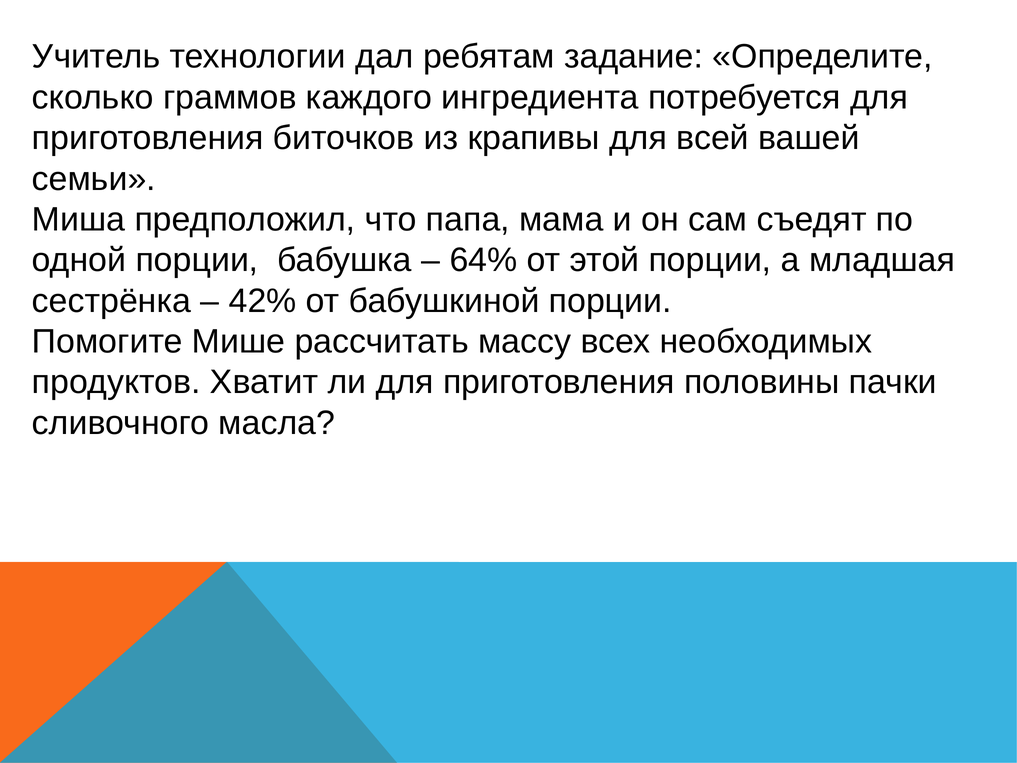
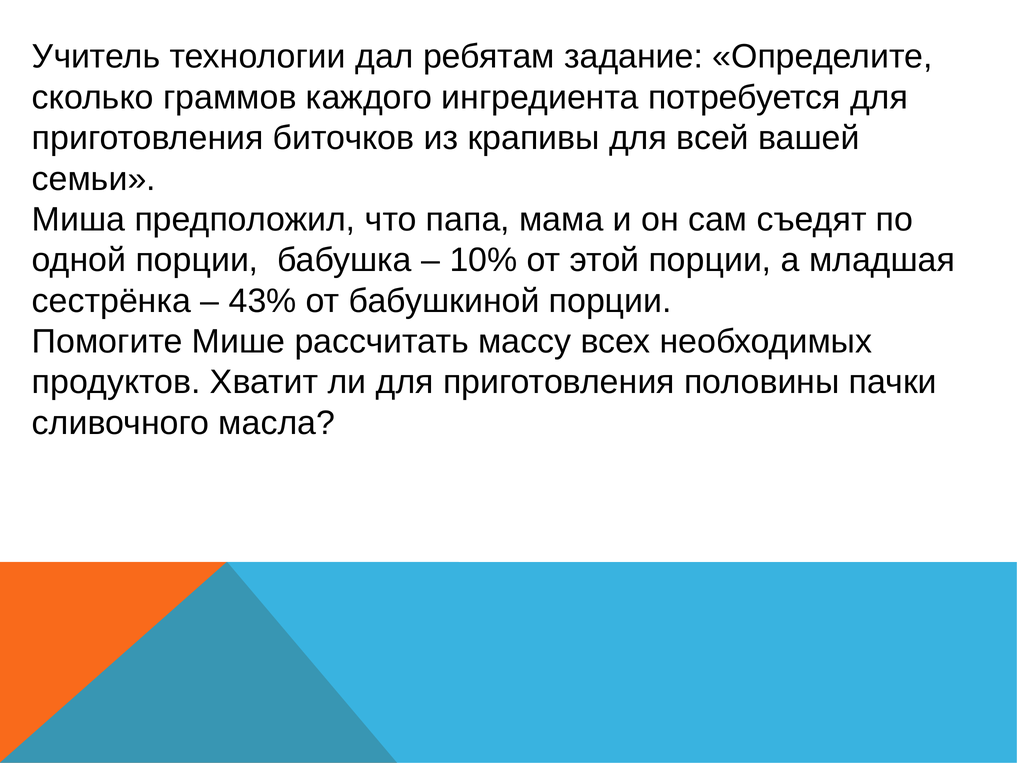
64%: 64% -> 10%
42%: 42% -> 43%
